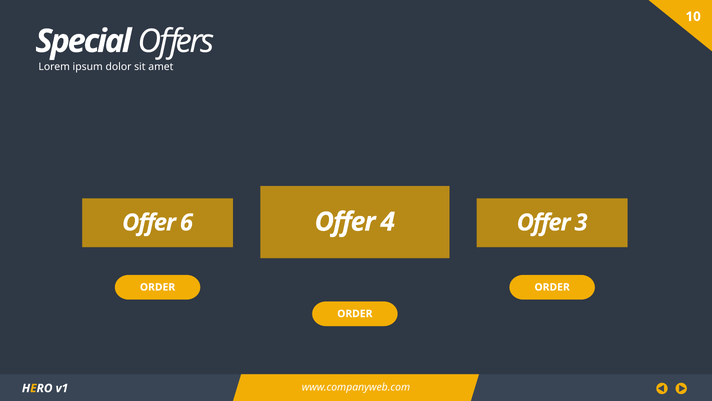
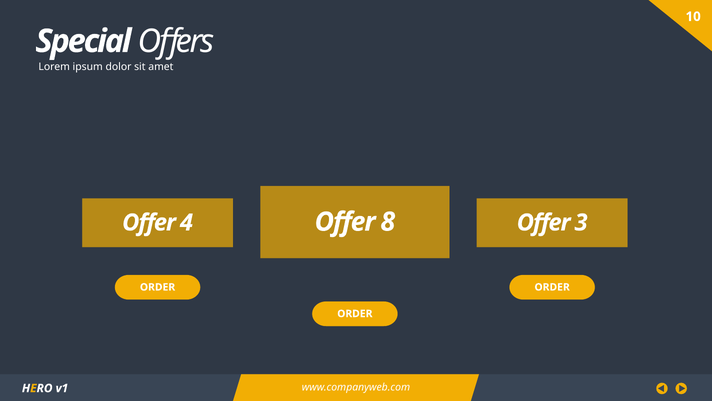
4: 4 -> 8
6: 6 -> 4
